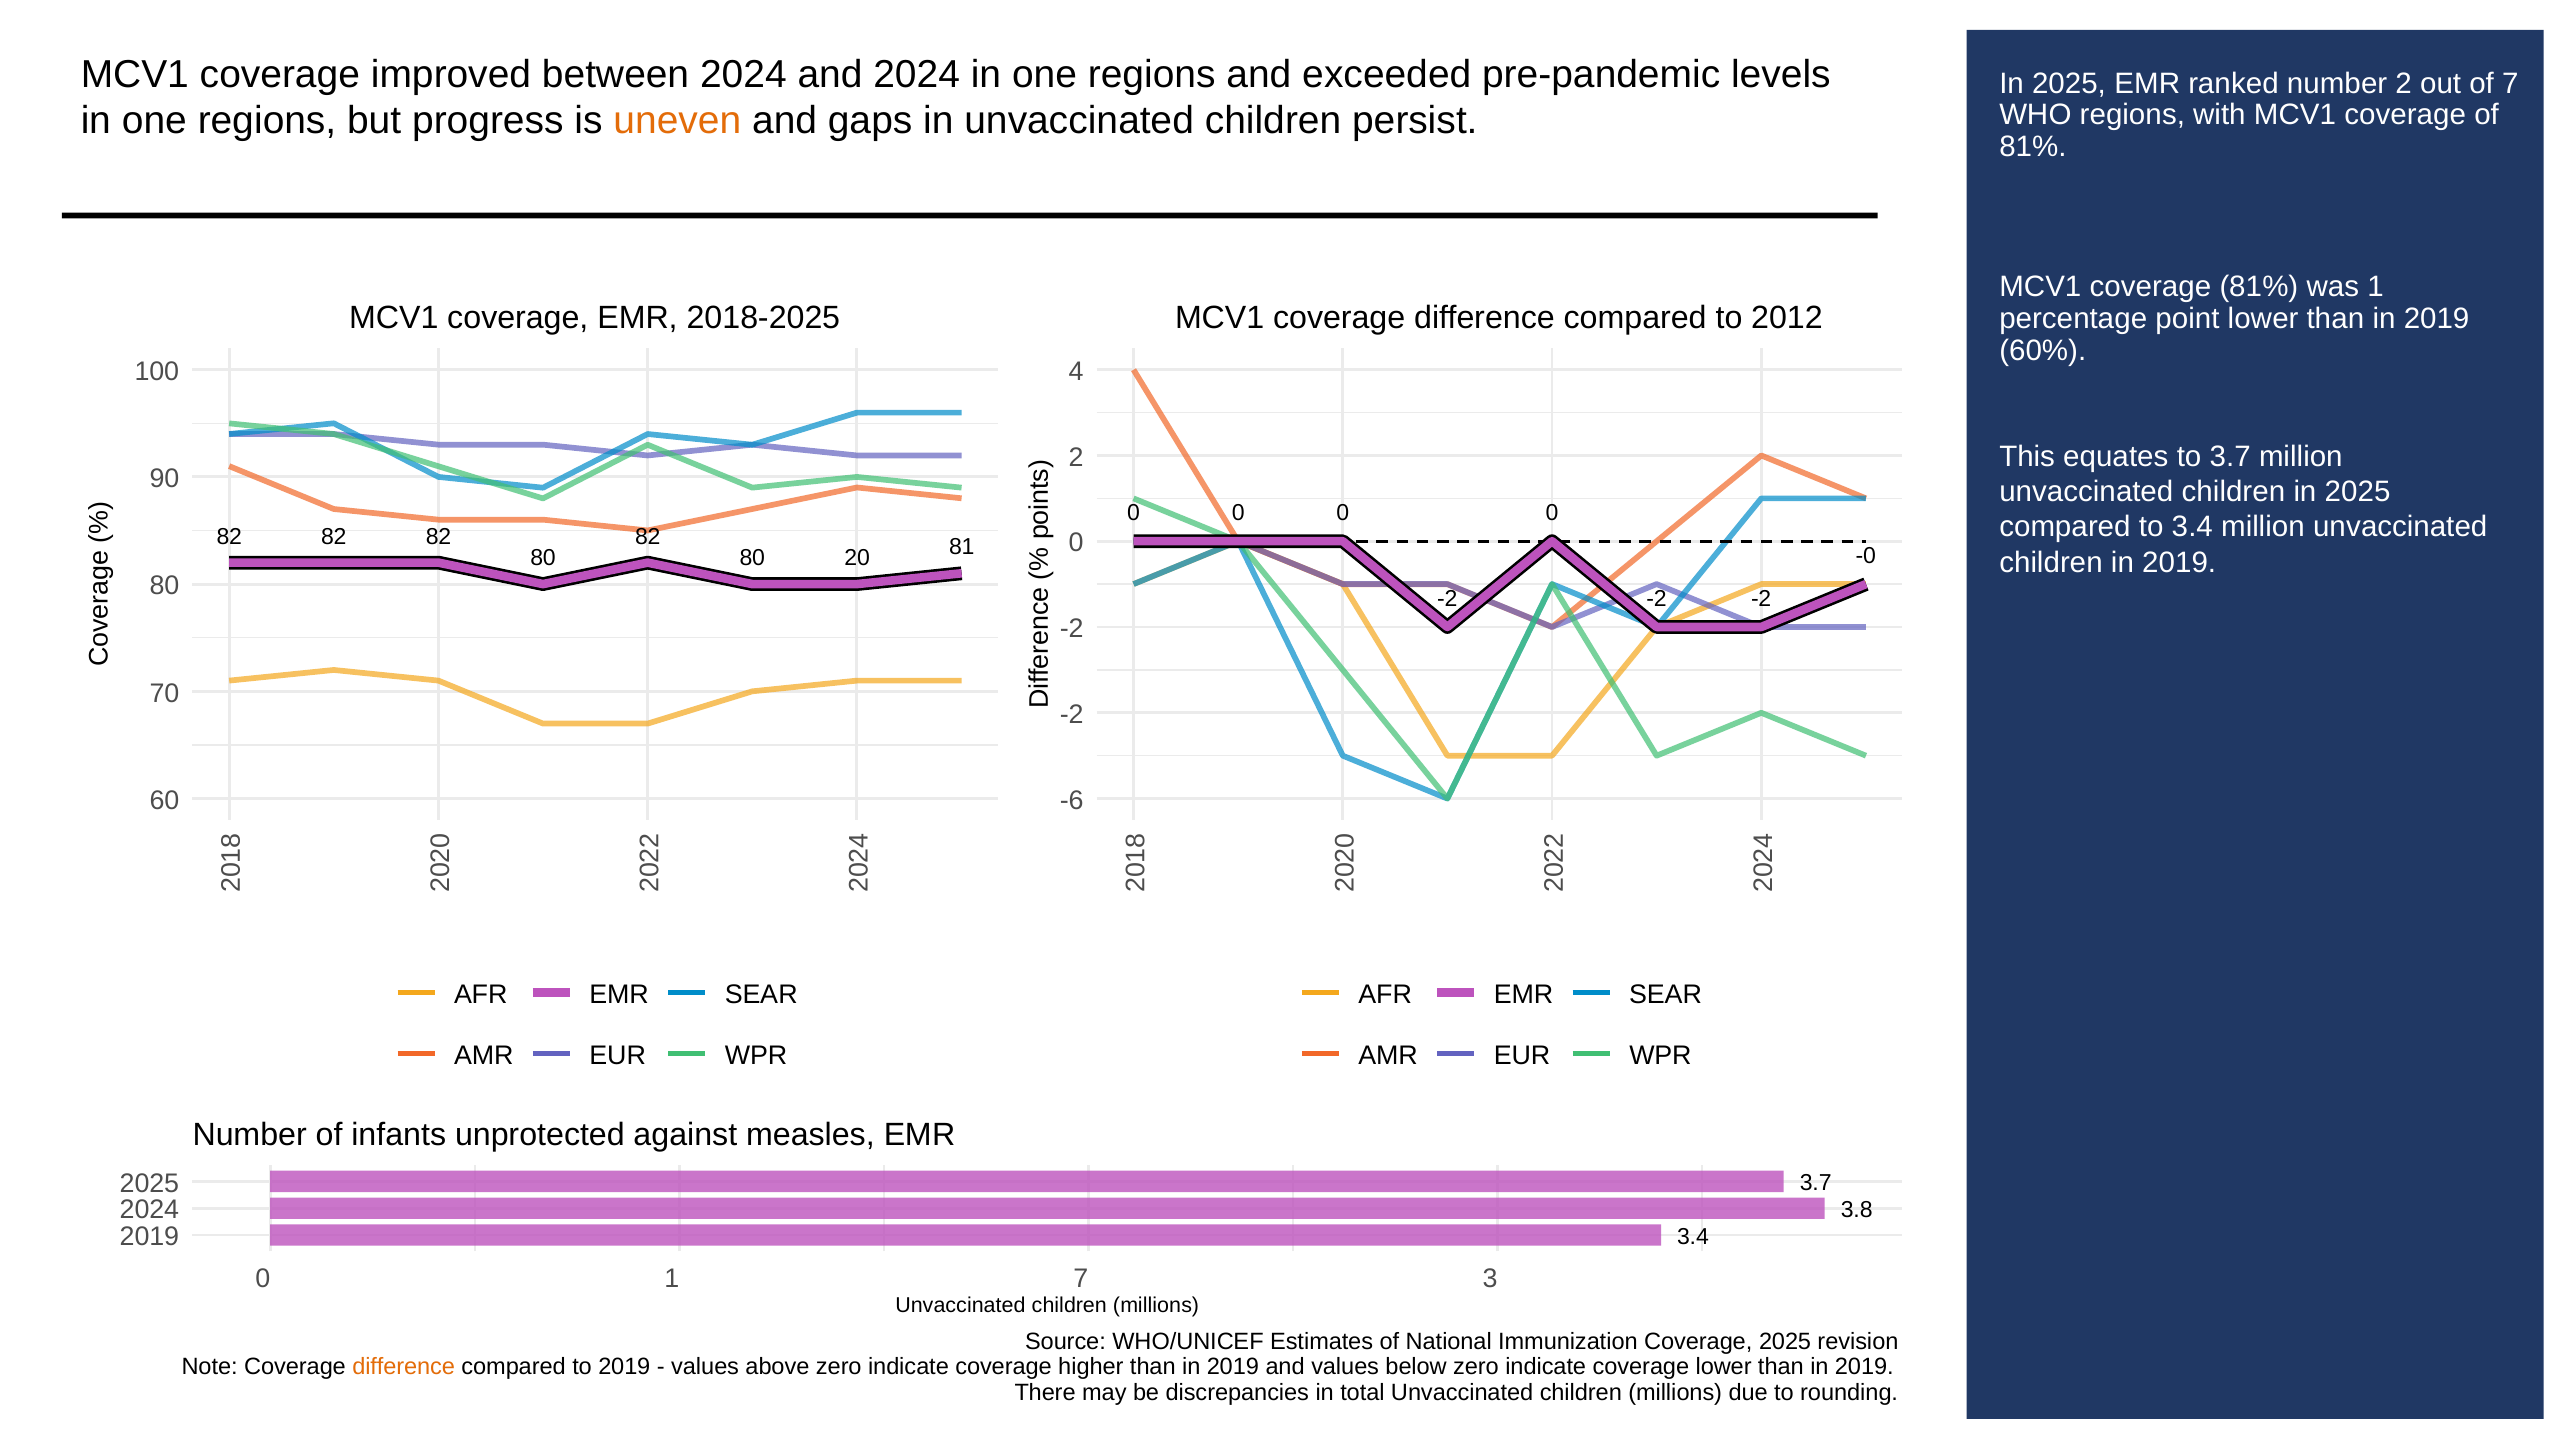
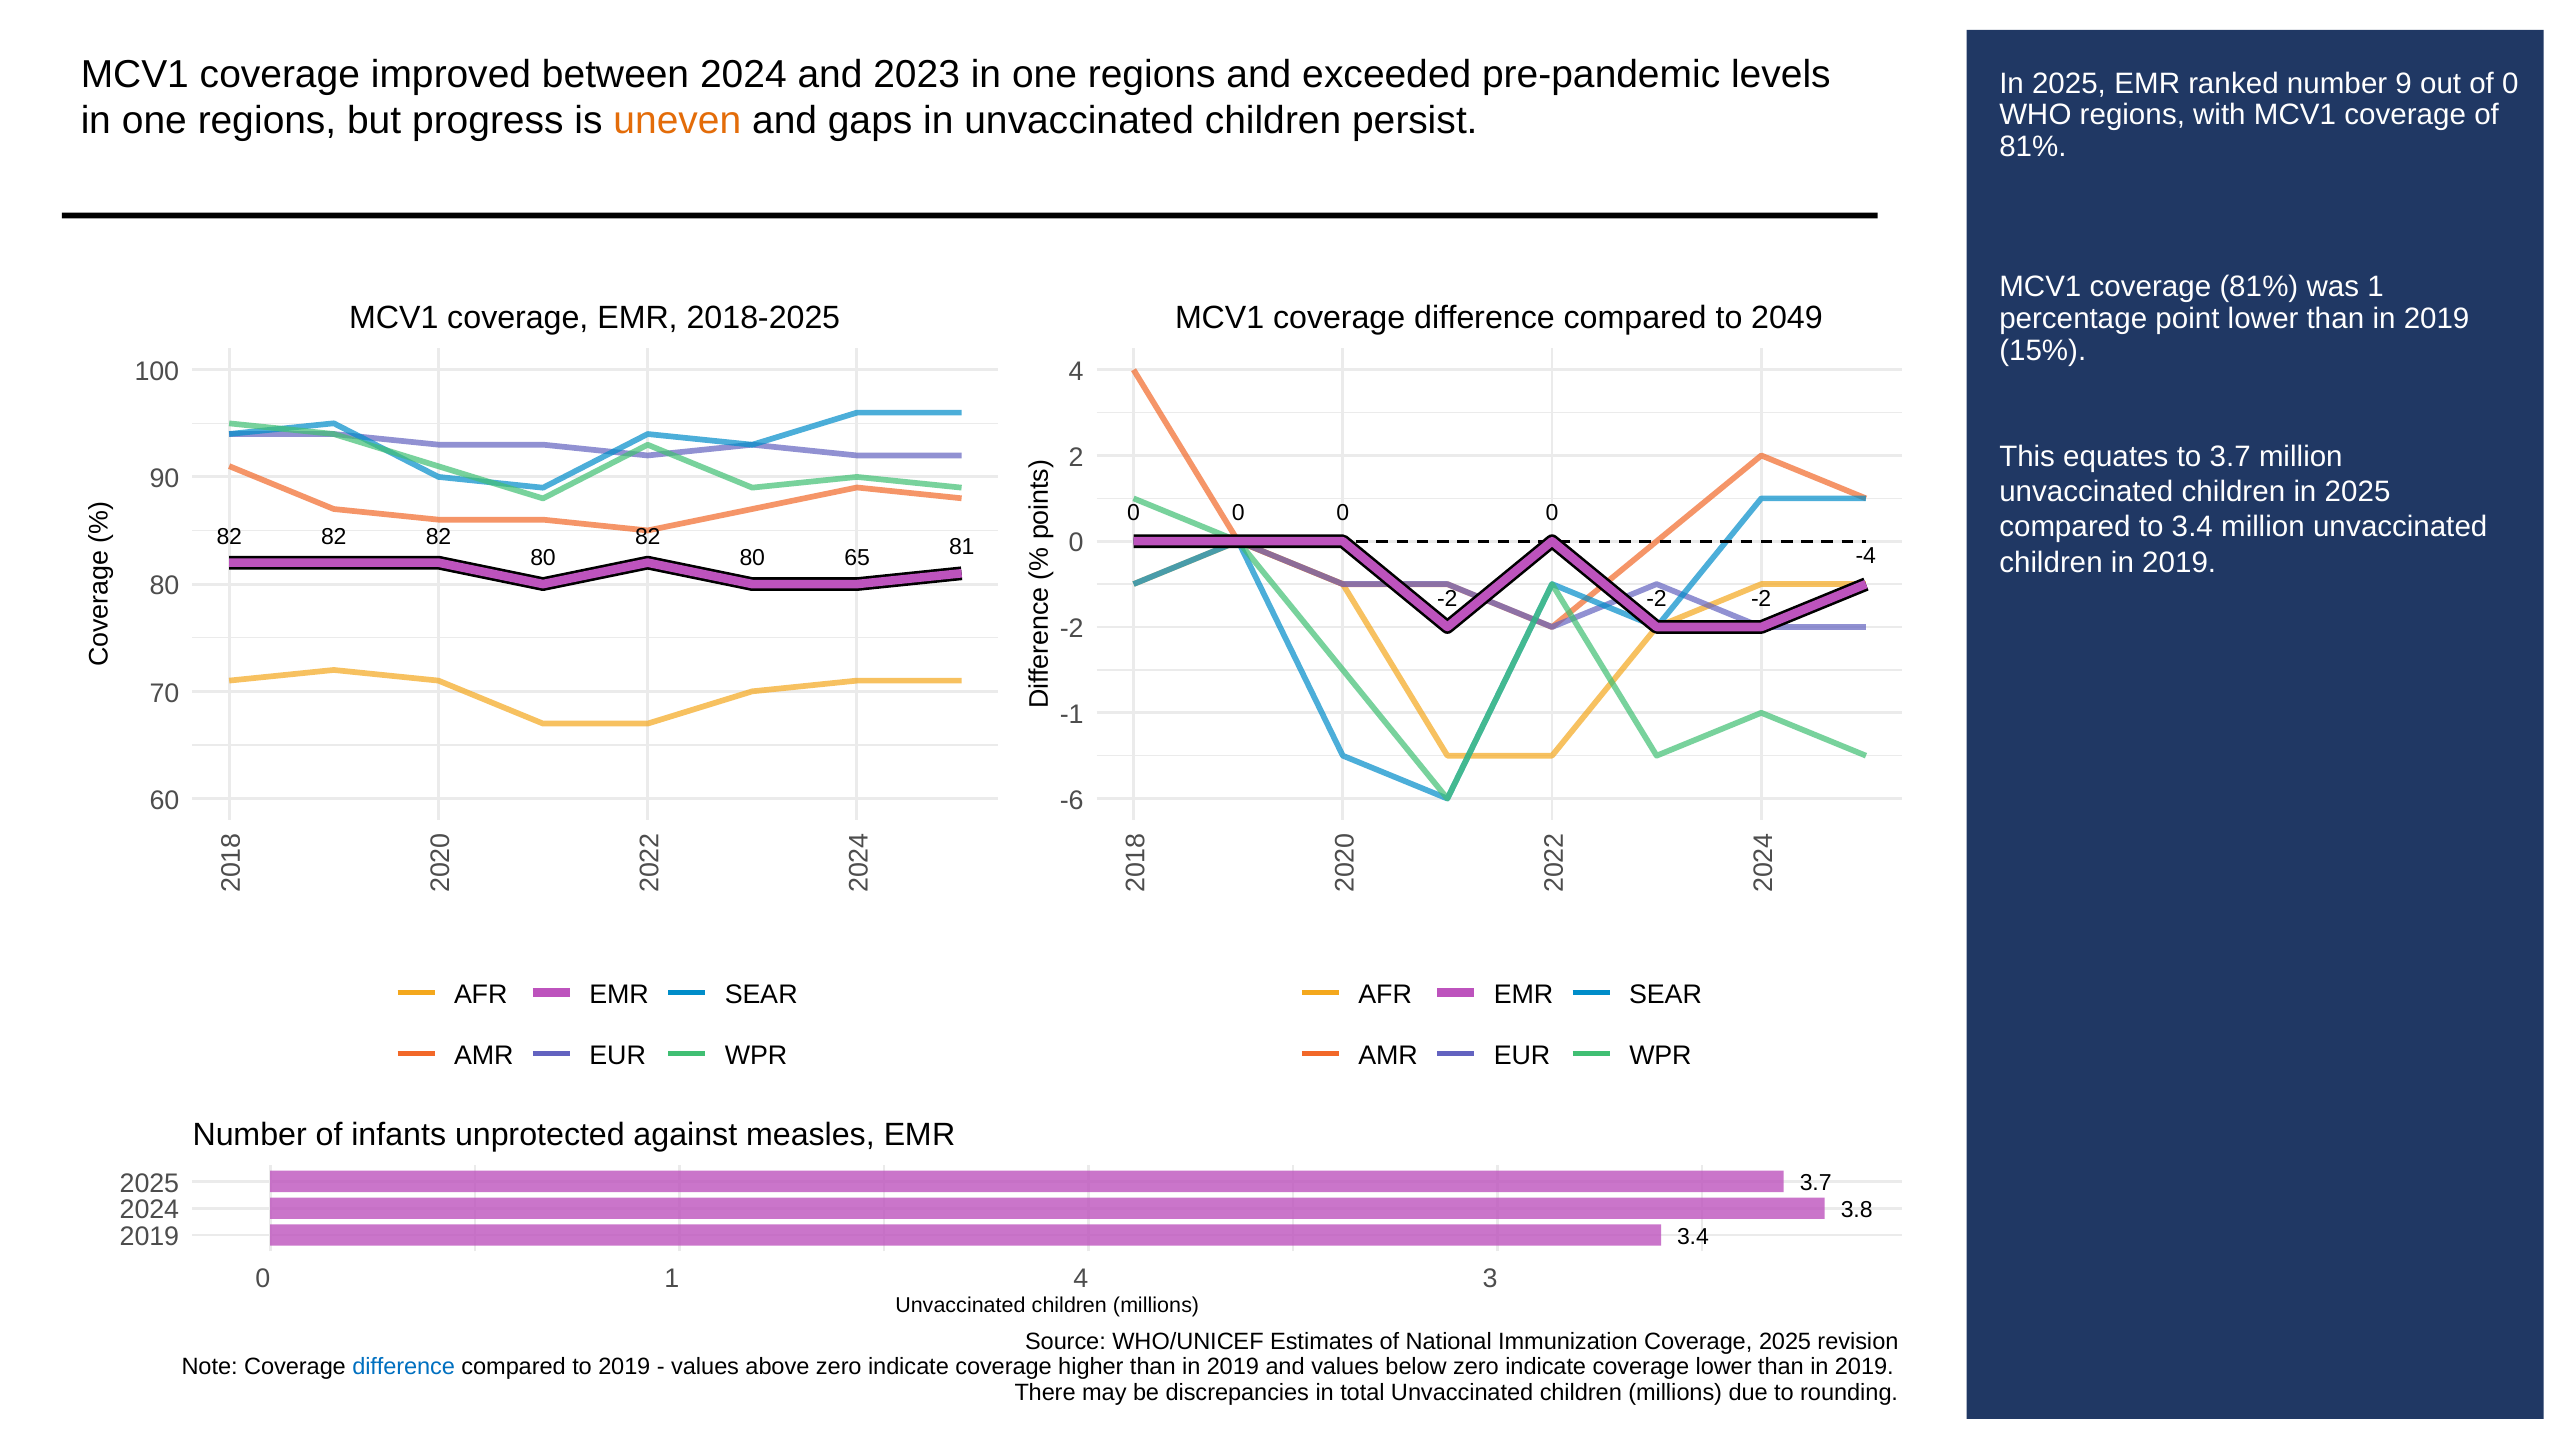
and 2024: 2024 -> 2023
number 2: 2 -> 9
of 7: 7 -> 0
2012: 2012 -> 2049
60%: 60% -> 15%
-0: -0 -> -4
20: 20 -> 65
-2 at (1072, 715): -2 -> -1
1 7: 7 -> 4
difference at (404, 1367) colour: orange -> blue
